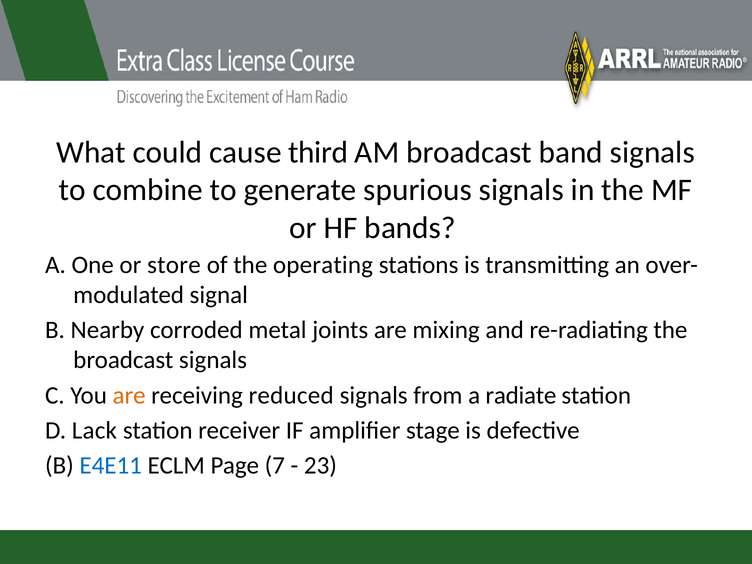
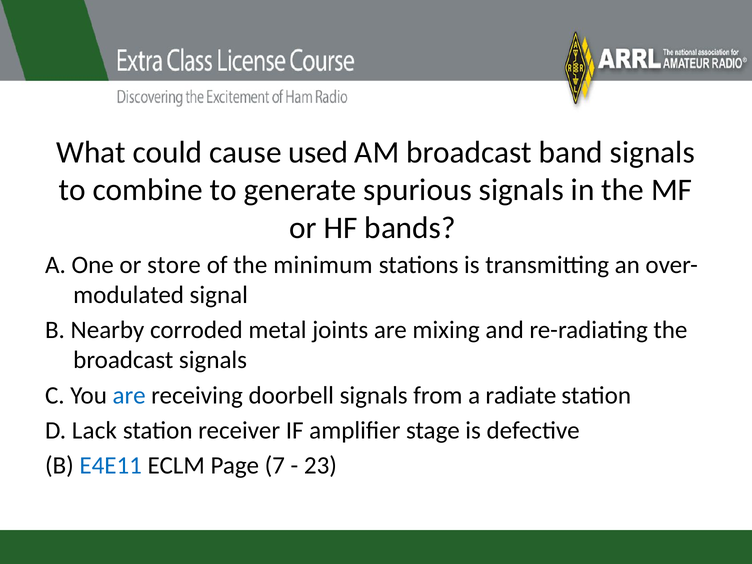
third: third -> used
operating: operating -> minimum
are at (129, 395) colour: orange -> blue
reduced: reduced -> doorbell
